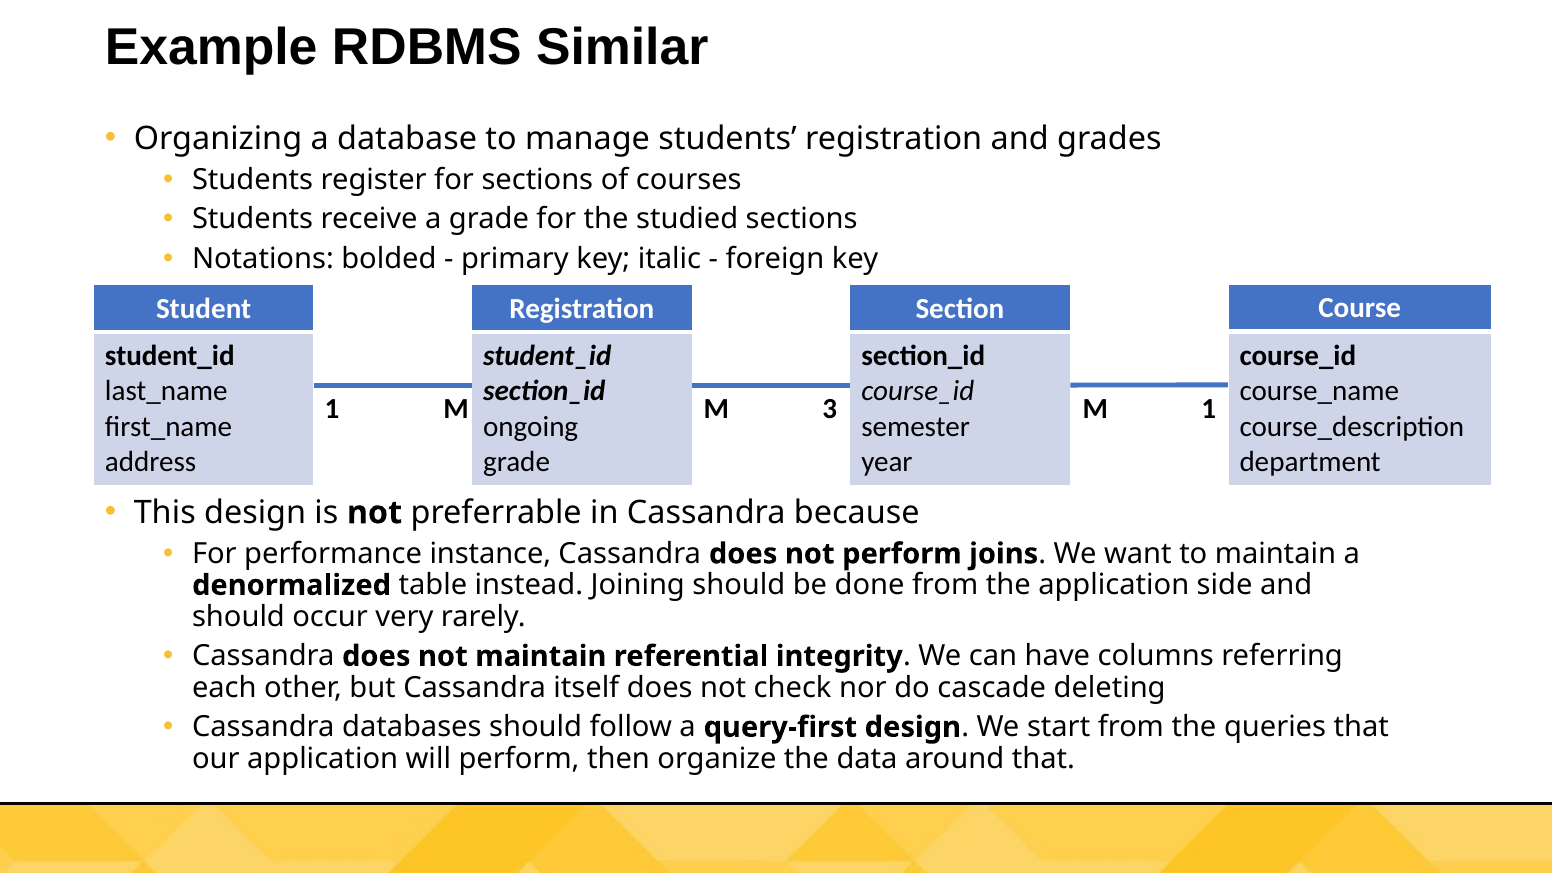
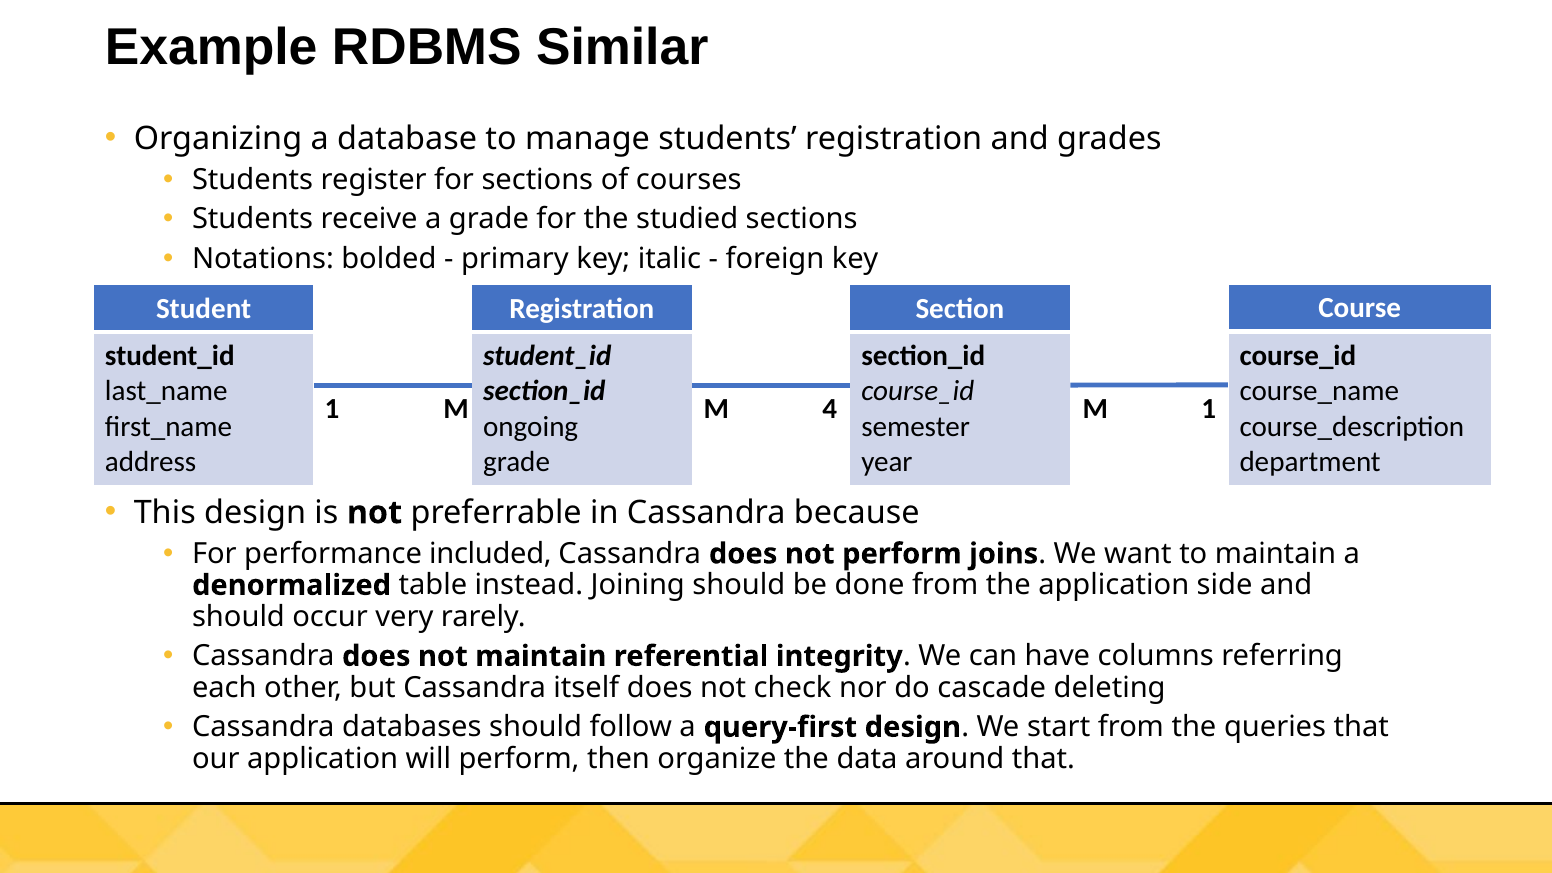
3: 3 -> 4
instance: instance -> included
